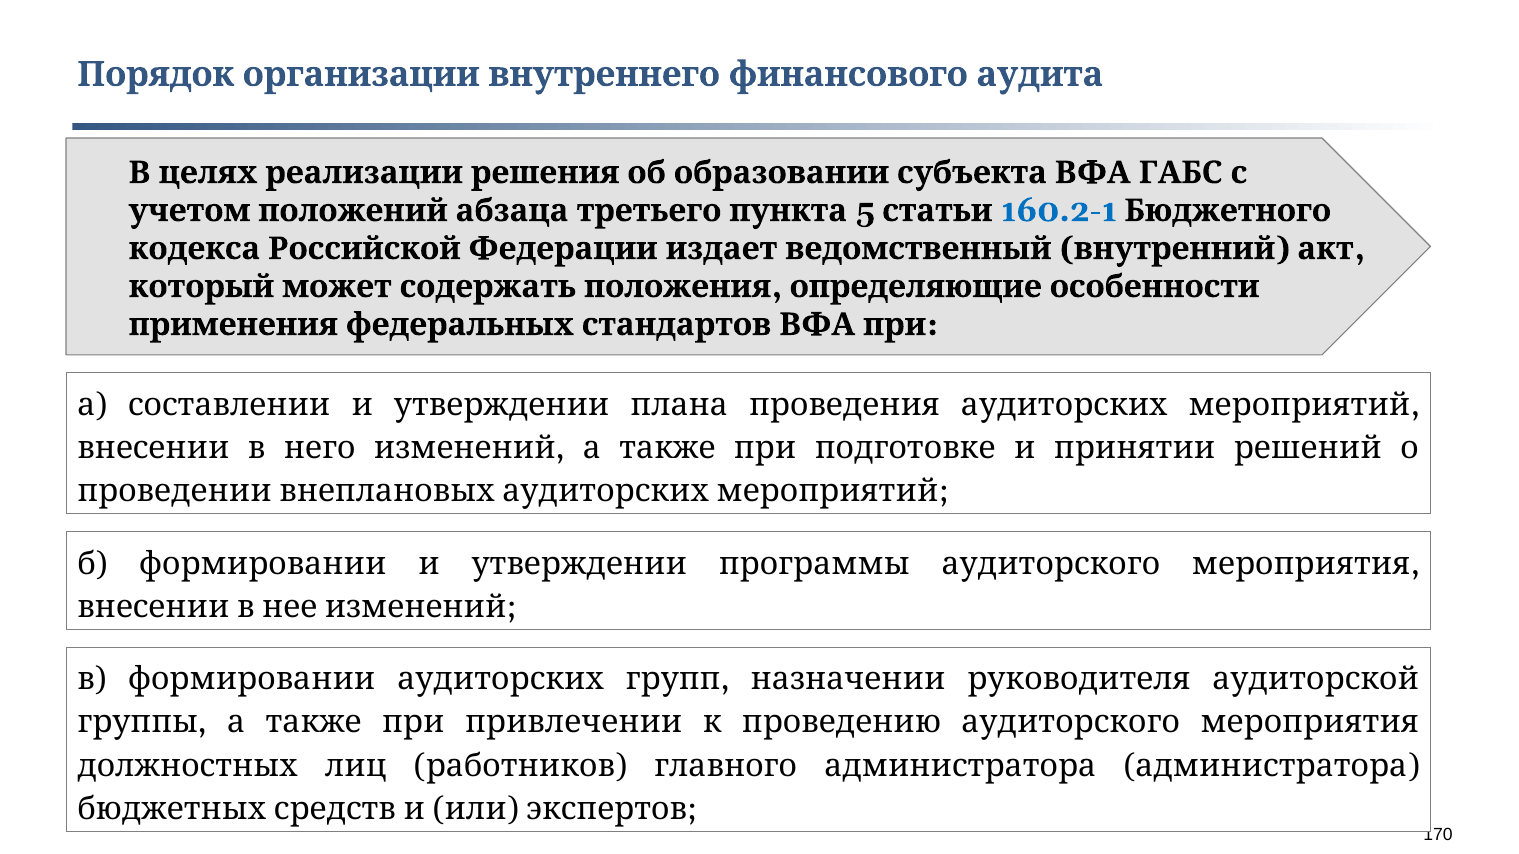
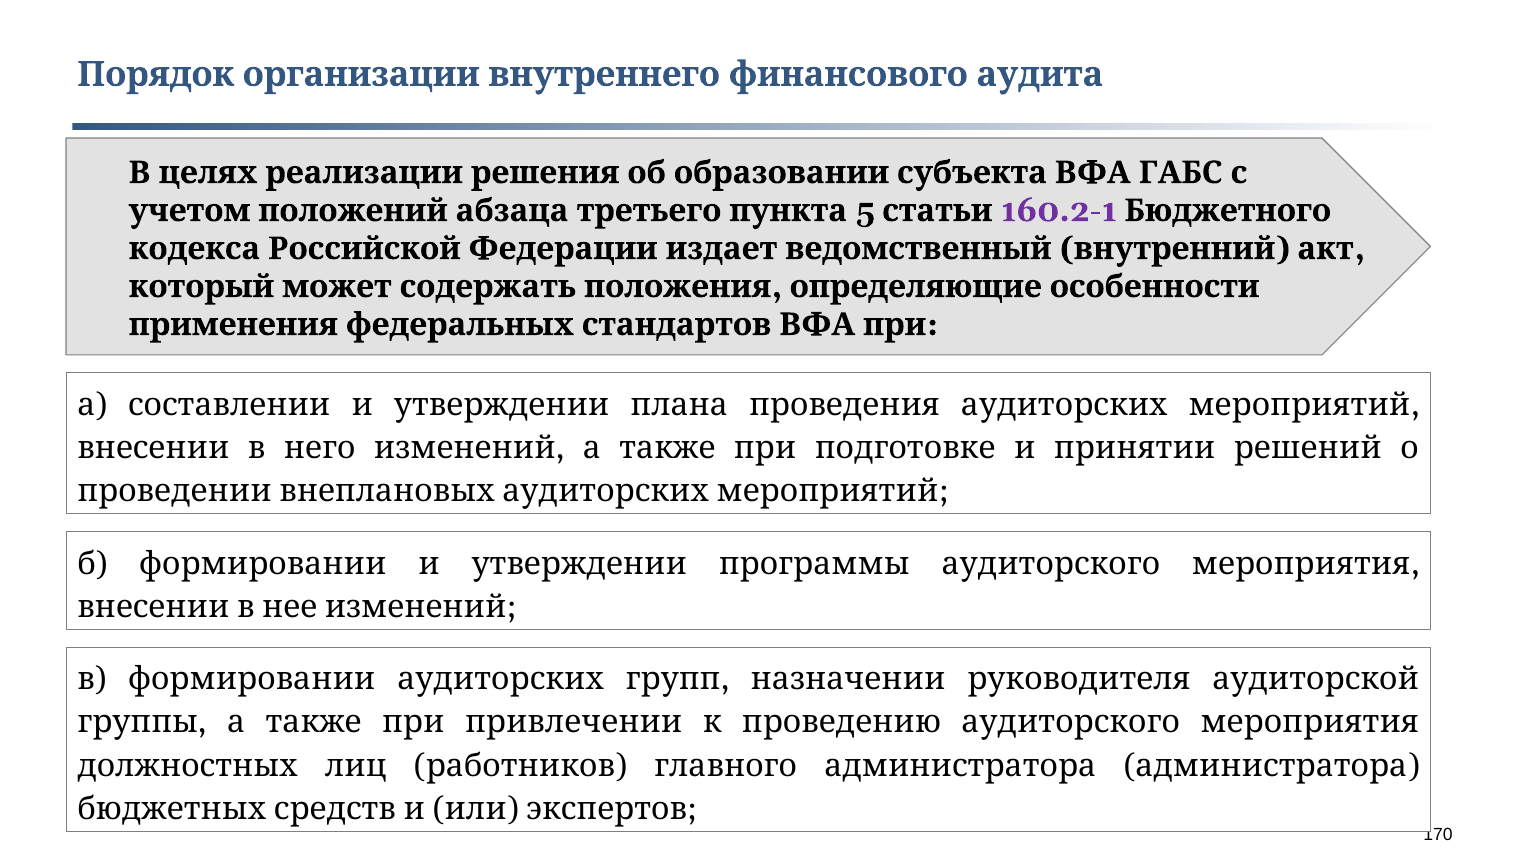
160.2-1 colour: blue -> purple
